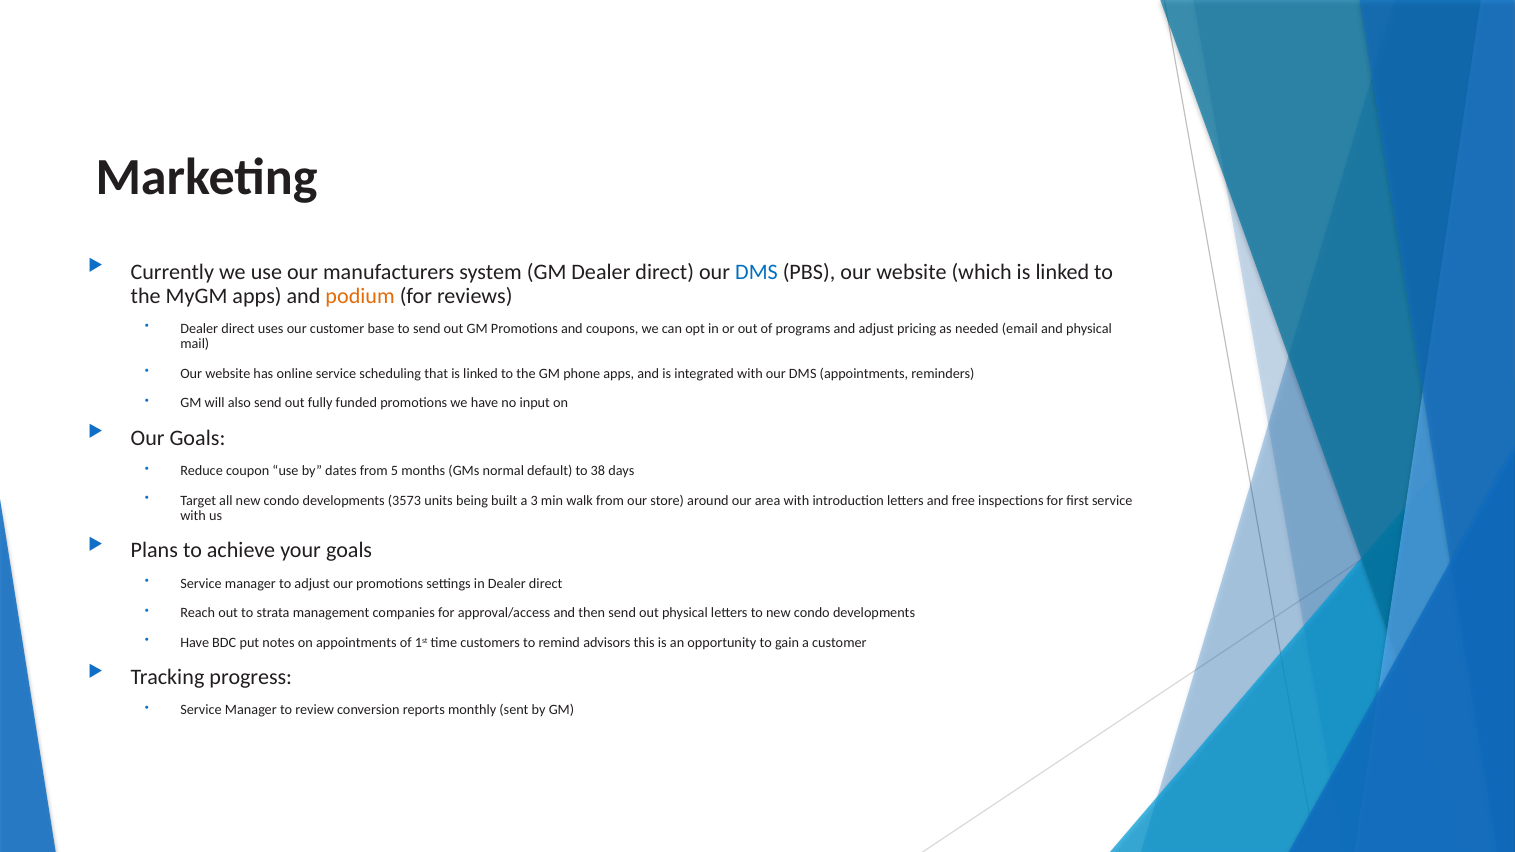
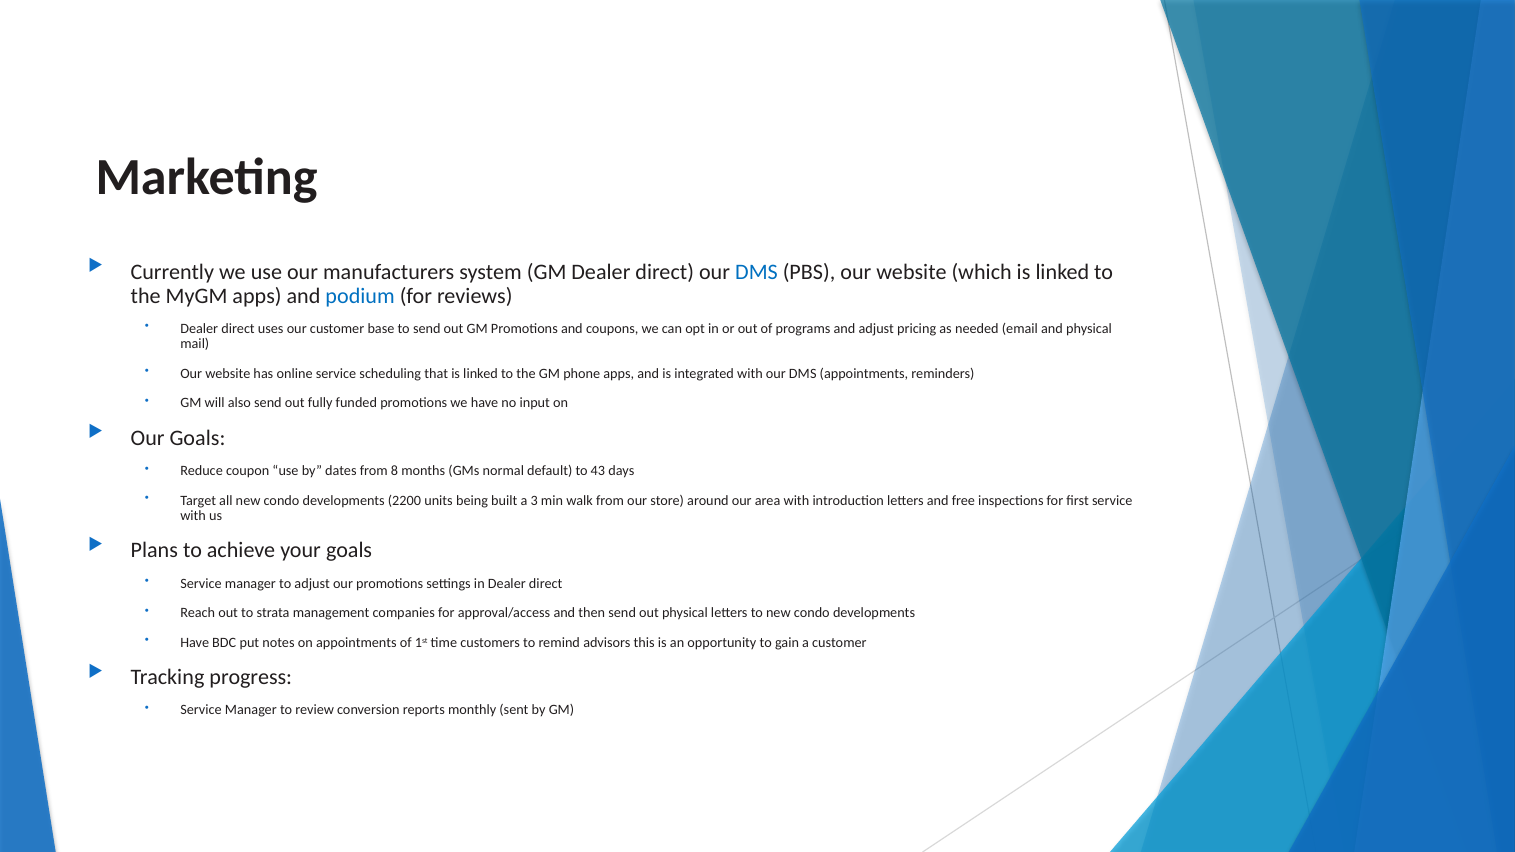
podium colour: orange -> blue
5: 5 -> 8
38: 38 -> 43
3573: 3573 -> 2200
